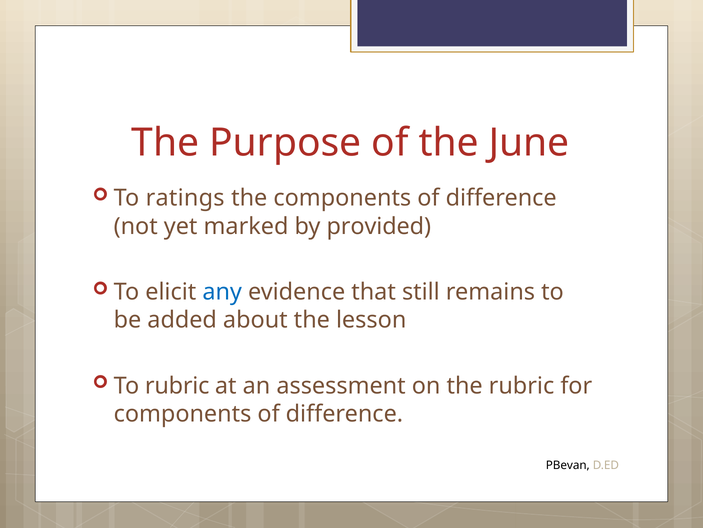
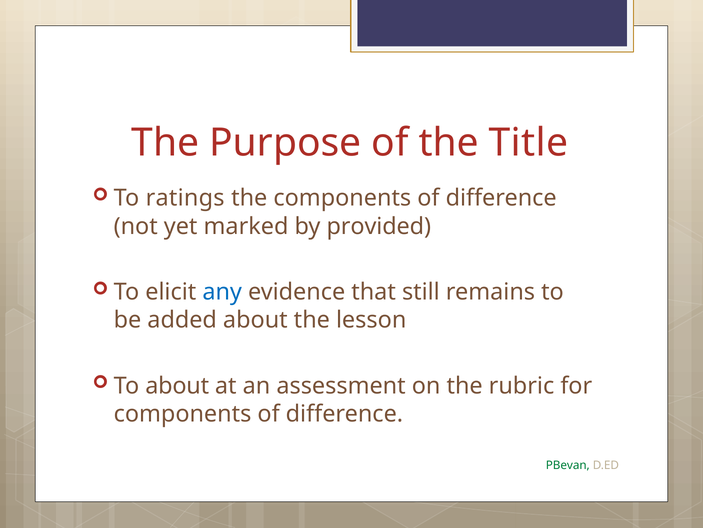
June: June -> Title
To rubric: rubric -> about
PBevan colour: black -> green
